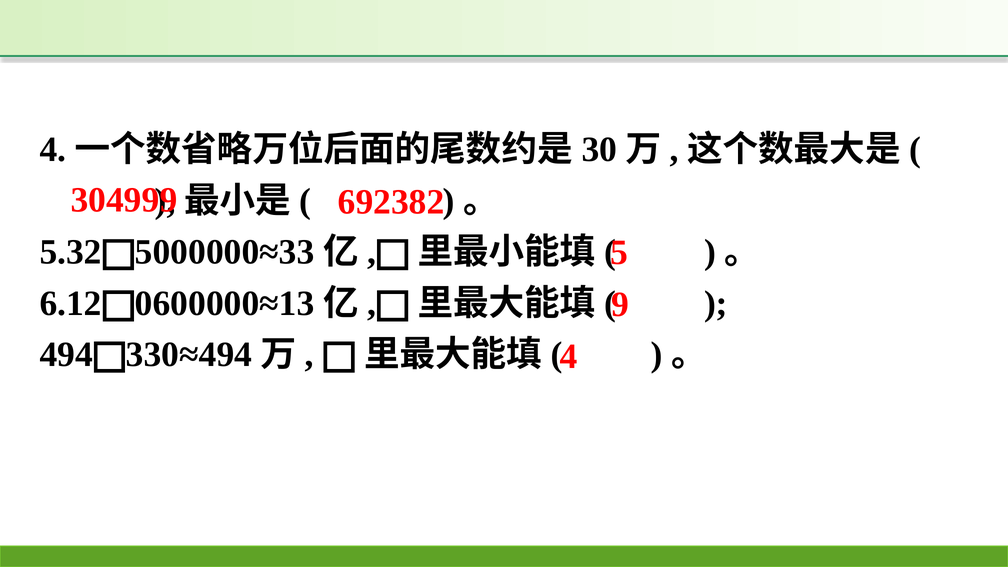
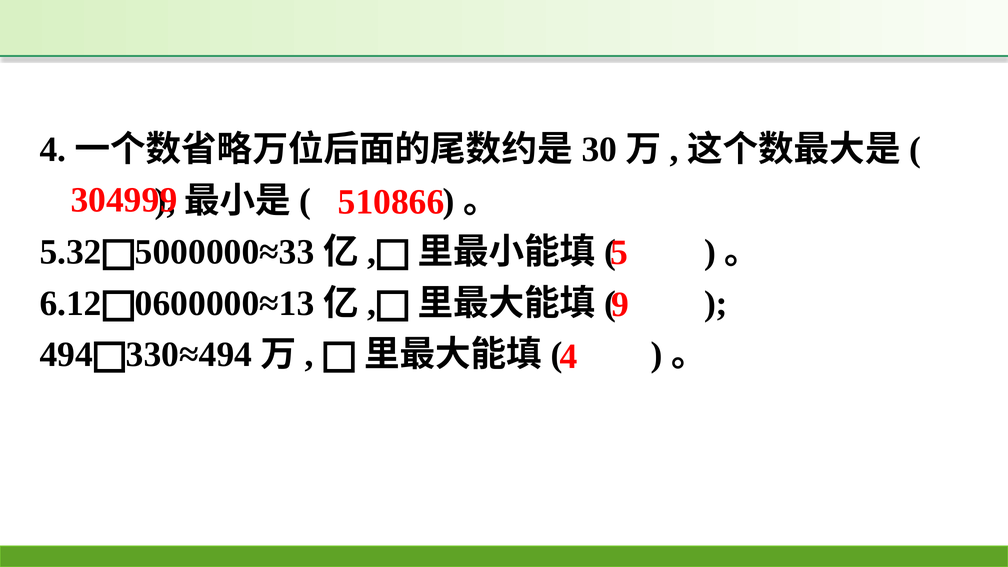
692382: 692382 -> 510866
